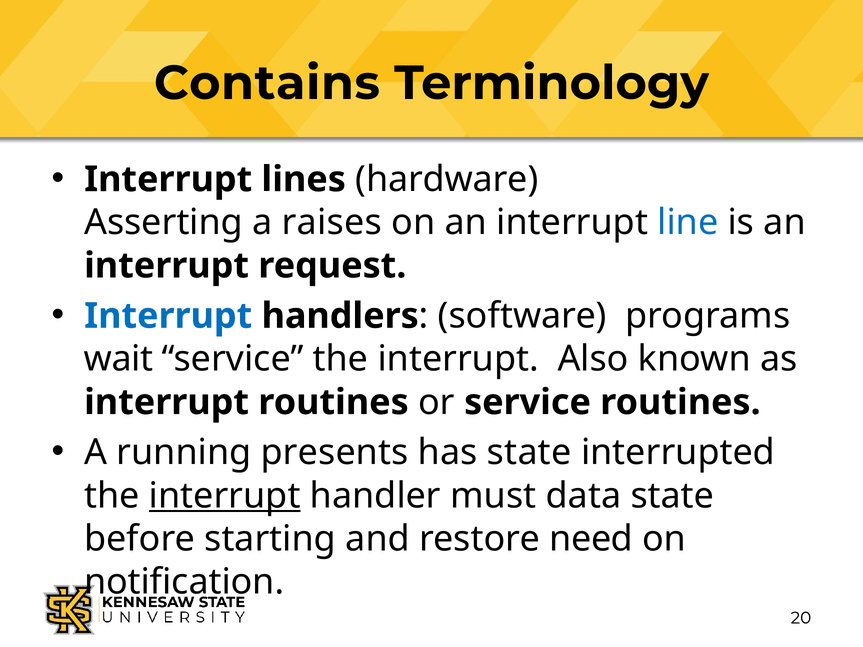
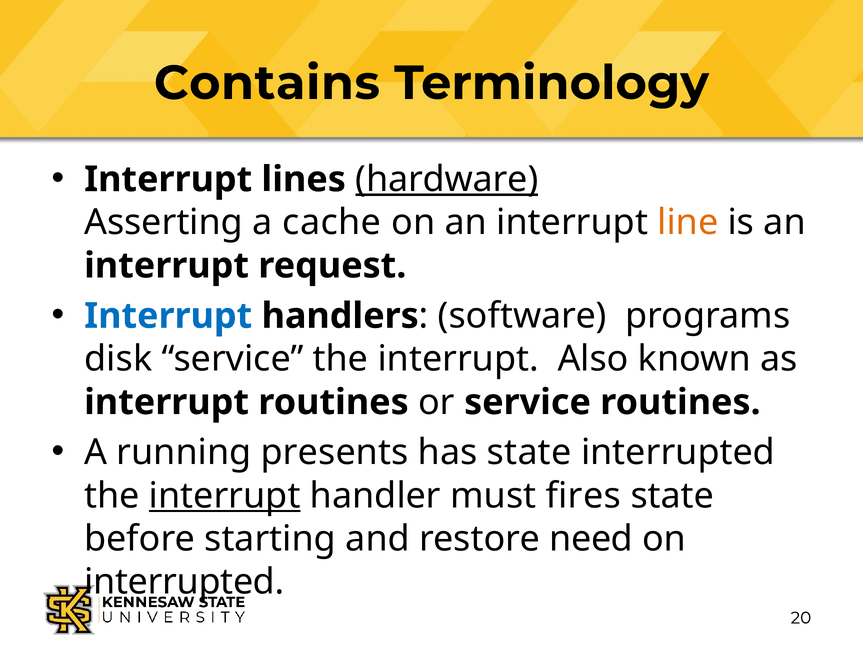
hardware underline: none -> present
raises: raises -> cache
line colour: blue -> orange
wait: wait -> disk
data: data -> fires
notification at (184, 582): notification -> interrupted
